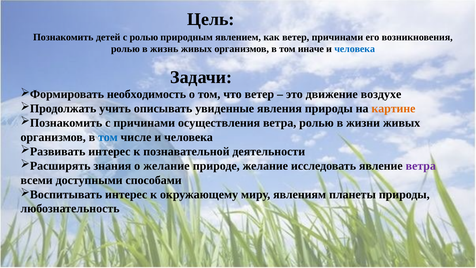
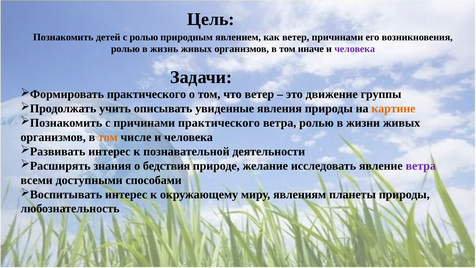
человека at (355, 49) colour: blue -> purple
необходимость at (147, 94): необходимость -> практического
воздухе: воздухе -> группы
причинами осуществления: осуществления -> практического
том at (108, 137) colour: blue -> orange
о желание: желание -> бедствия
